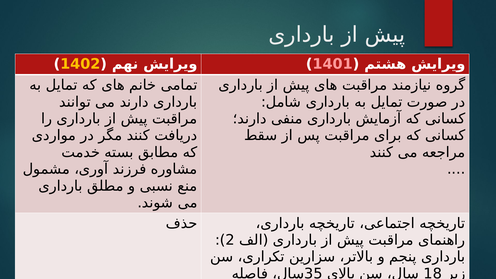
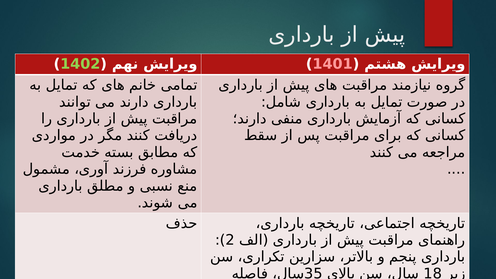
1402 colour: yellow -> light green
